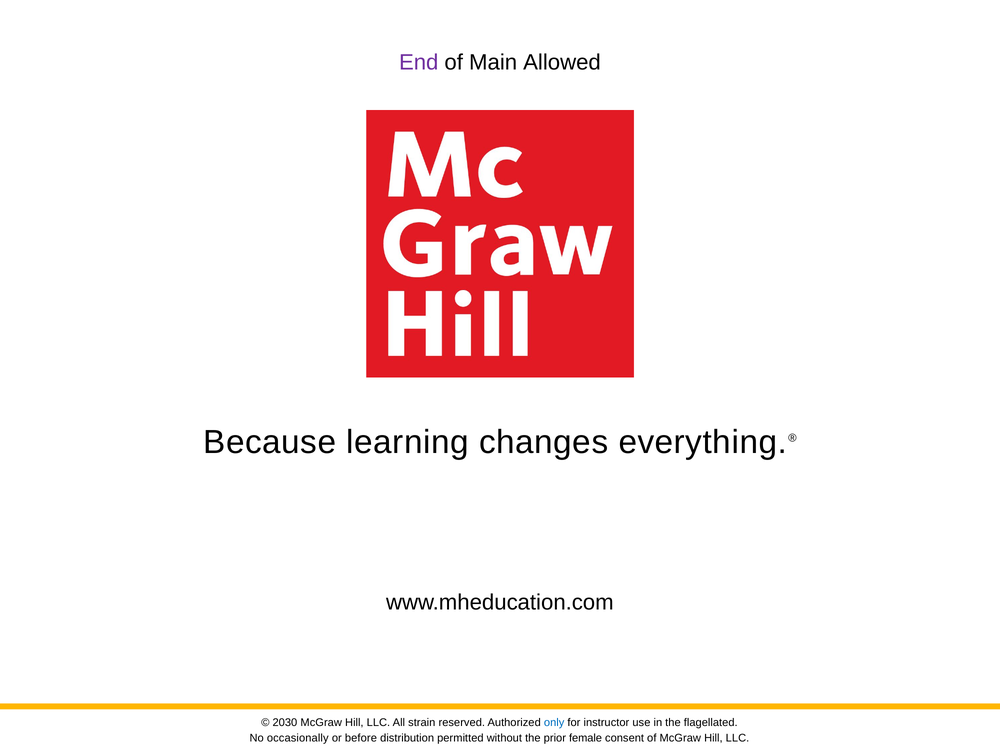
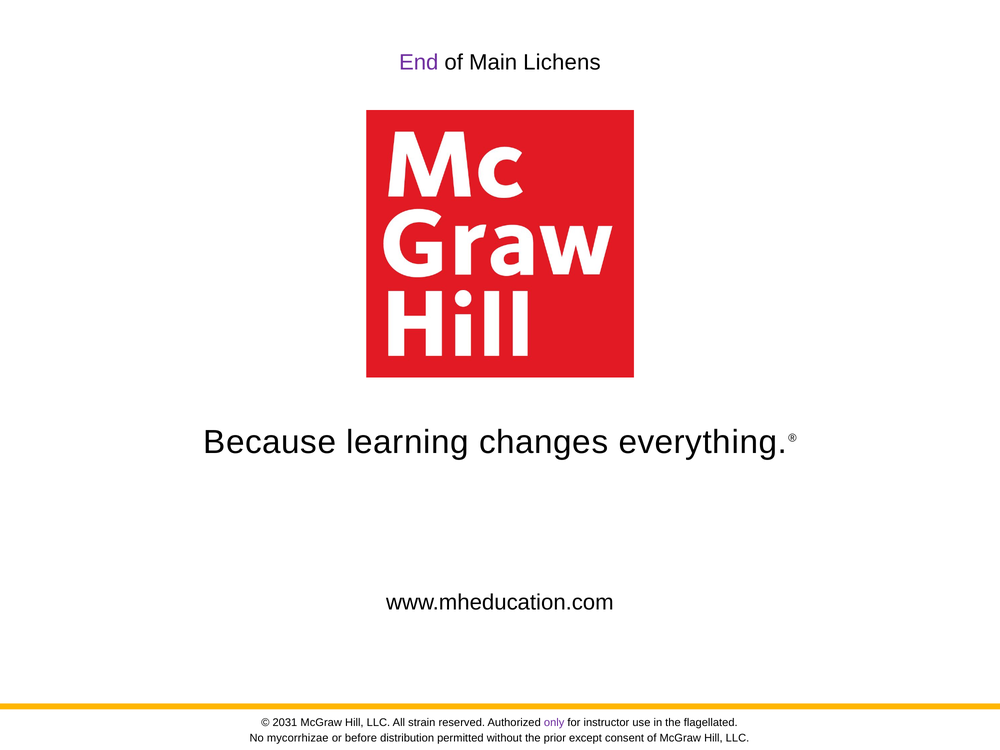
Allowed: Allowed -> Lichens
2030: 2030 -> 2031
only colour: blue -> purple
occasionally: occasionally -> mycorrhizae
female: female -> except
